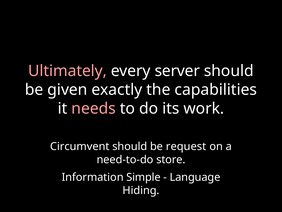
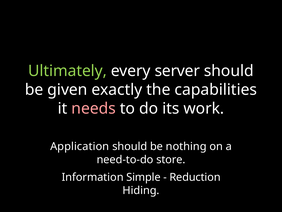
Ultimately colour: pink -> light green
Circumvent: Circumvent -> Application
request: request -> nothing
Language: Language -> Reduction
